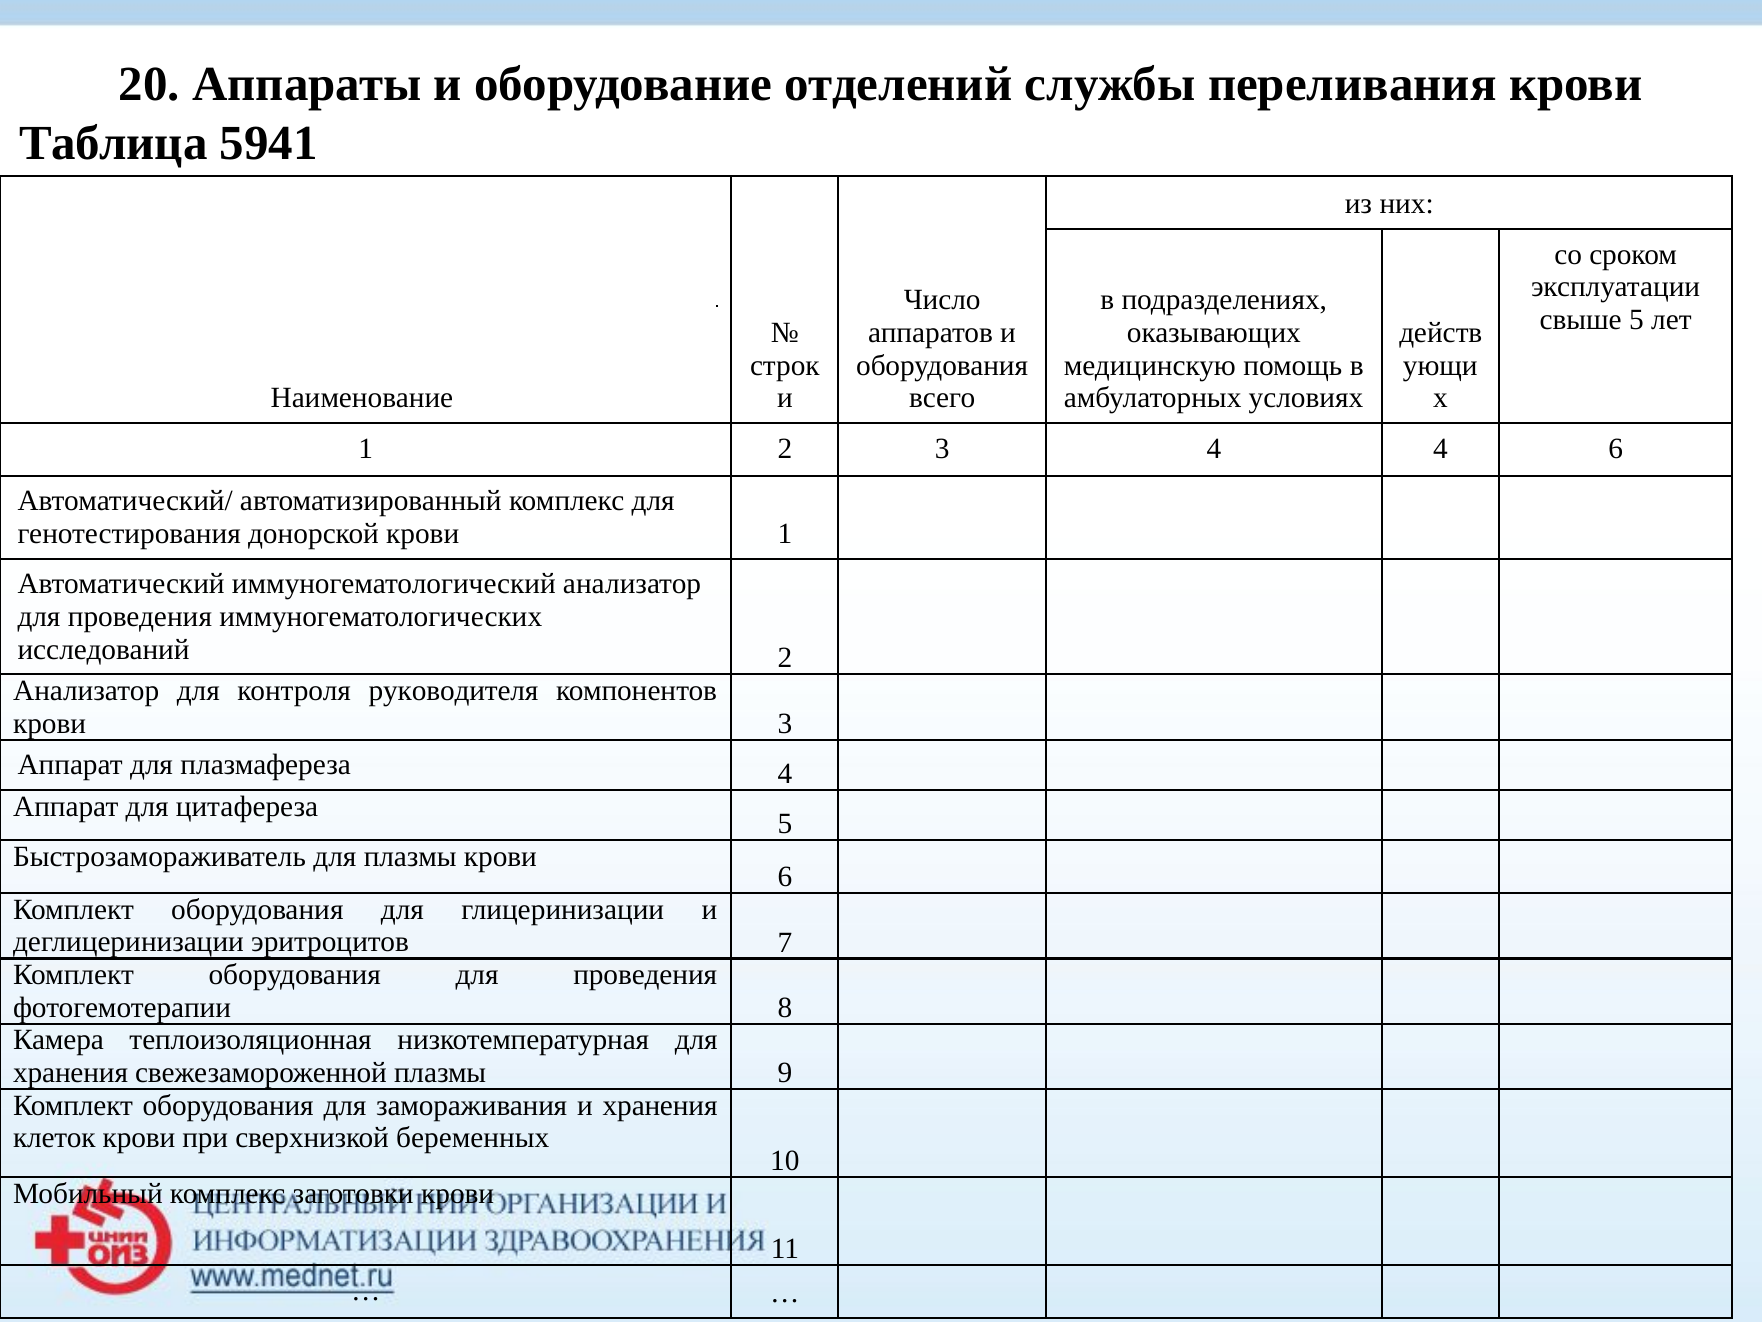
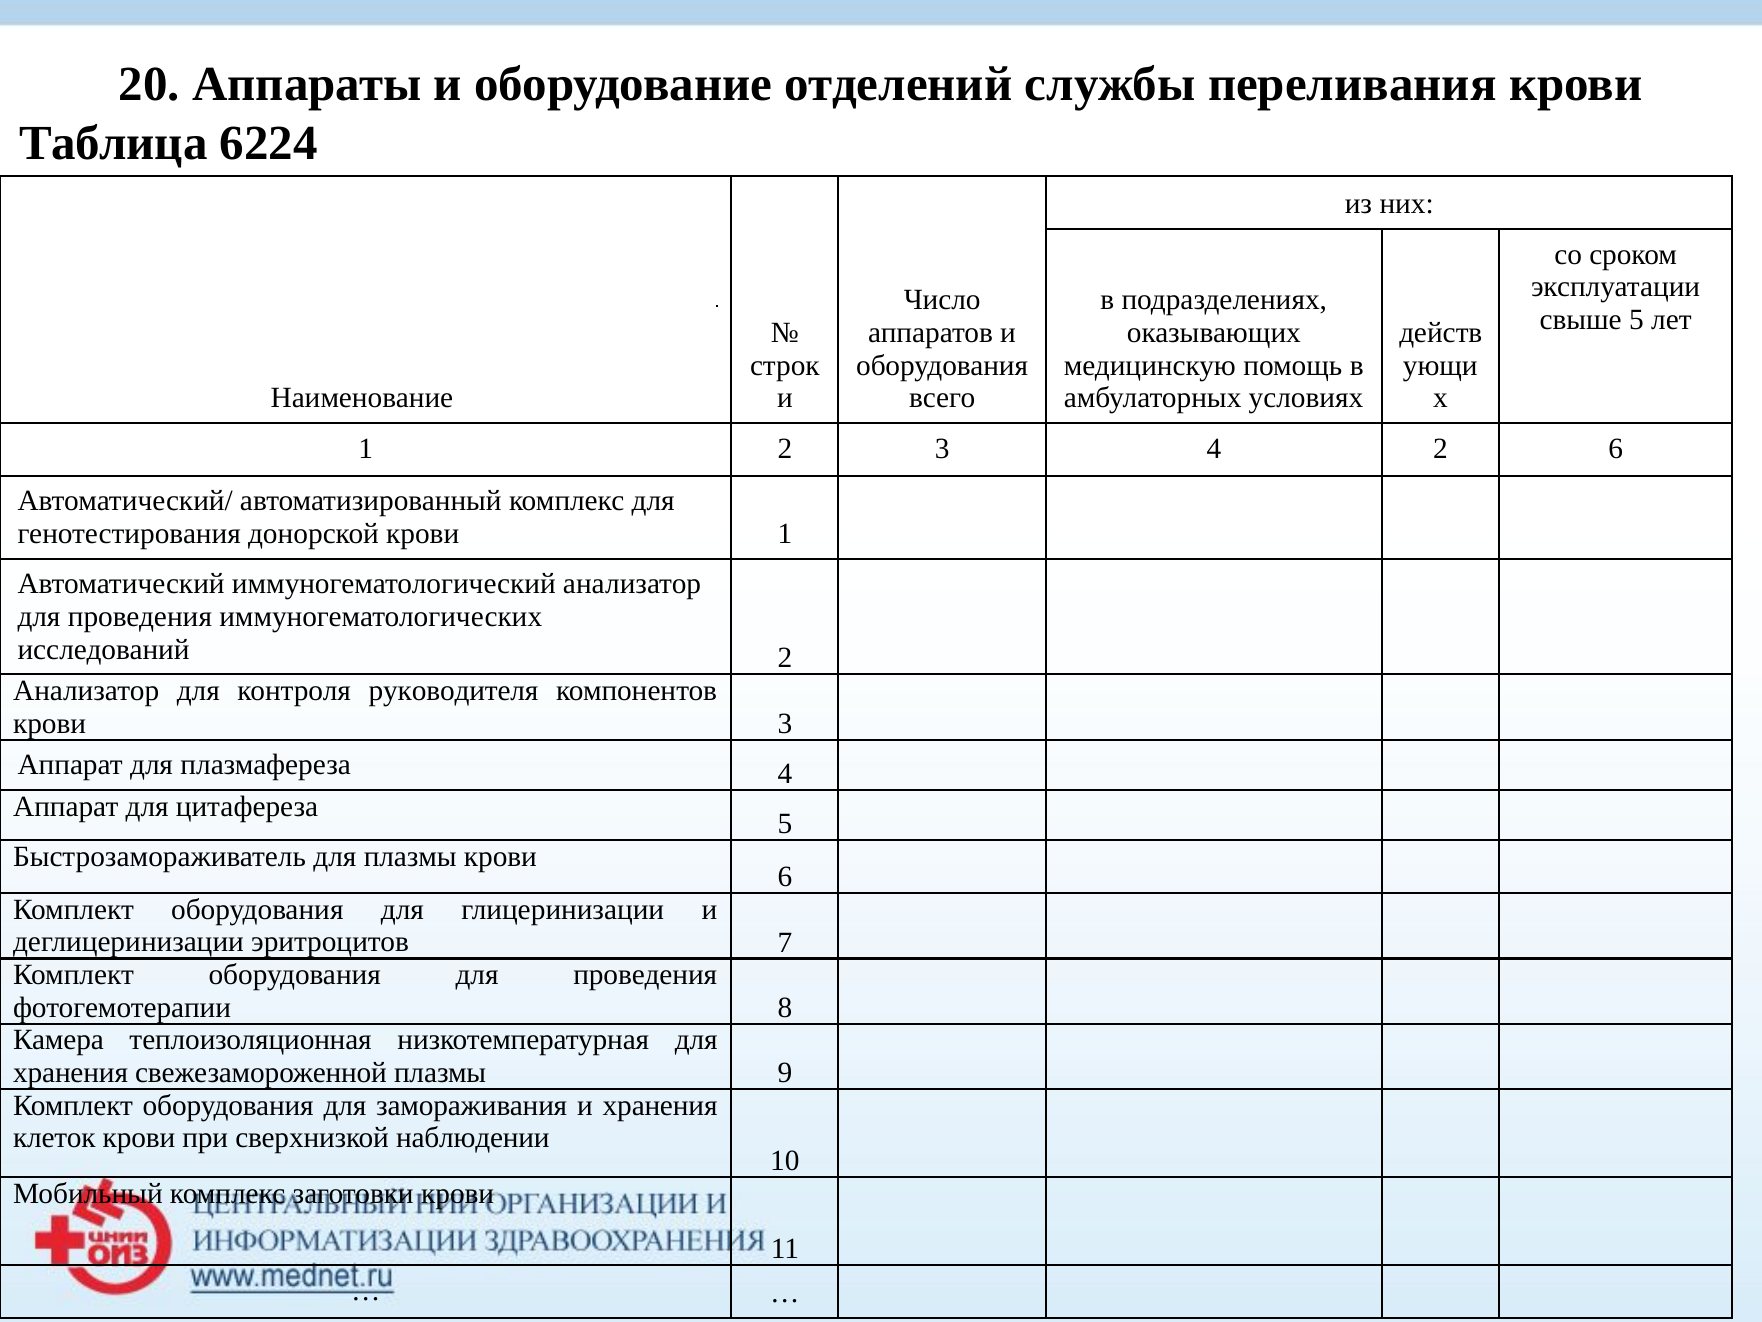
5941: 5941 -> 6224
4 4: 4 -> 2
беременных: беременных -> наблюдении
